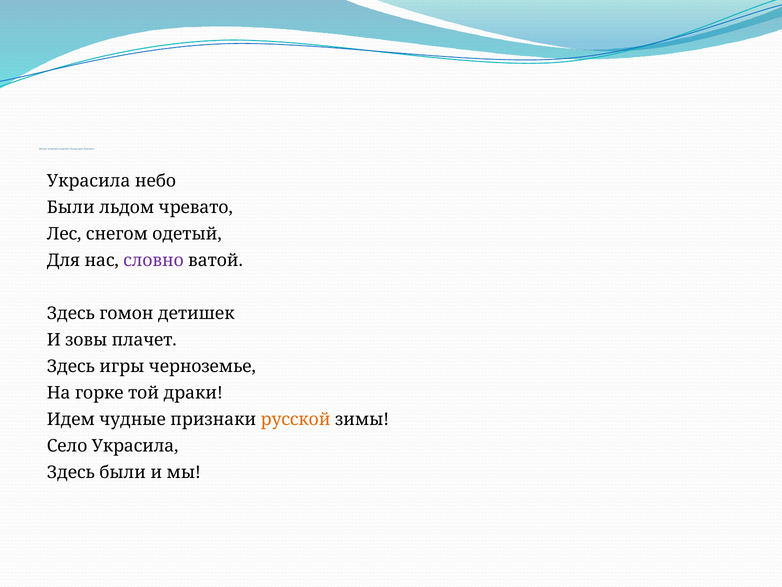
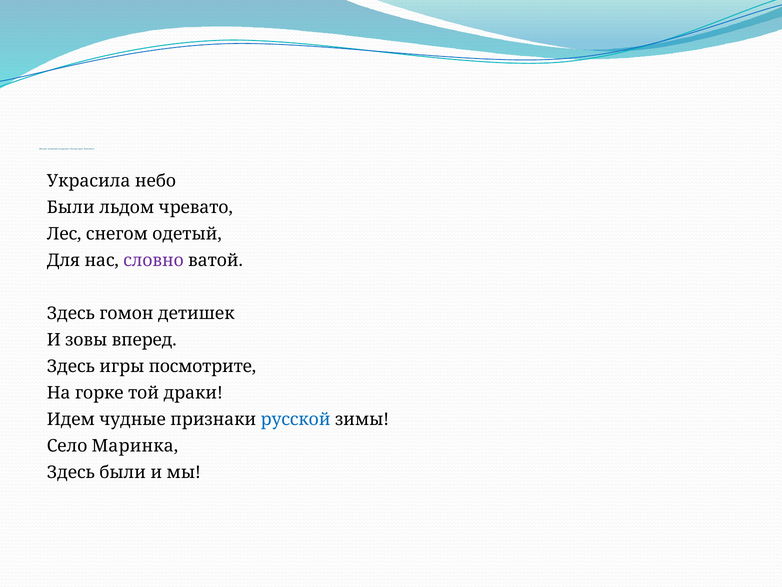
плачет: плачет -> вперед
черноземье: черноземье -> посмотрите
русской colour: orange -> blue
Село Украсила: Украсила -> Маринка
